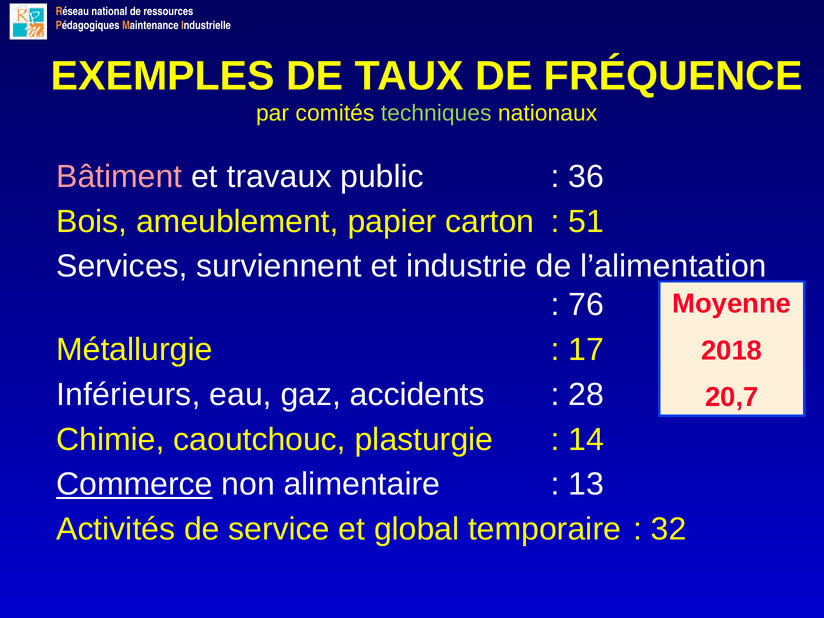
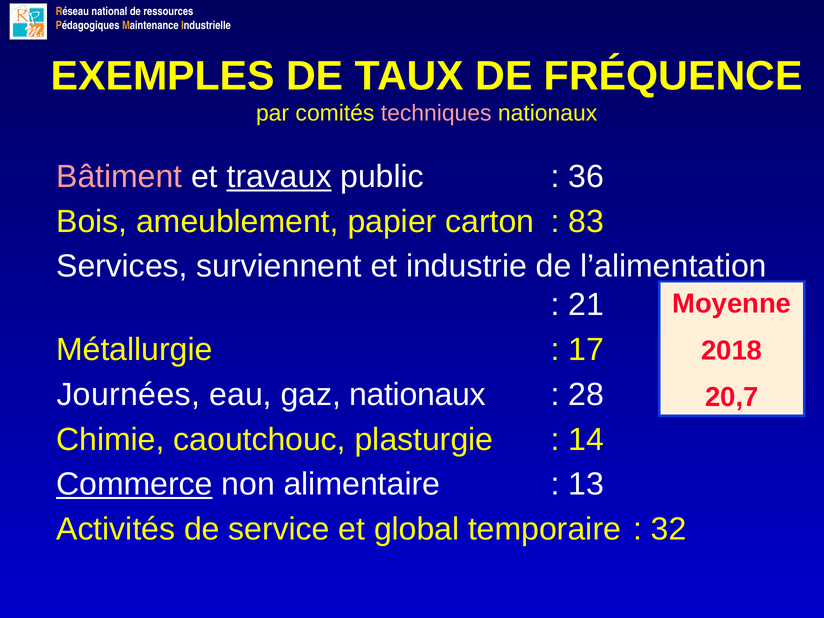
techniques colour: light green -> pink
travaux underline: none -> present
51: 51 -> 83
76: 76 -> 21
Inférieurs: Inférieurs -> Journées
gaz accidents: accidents -> nationaux
